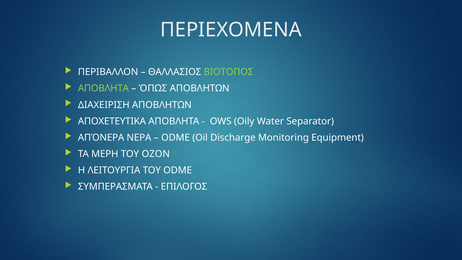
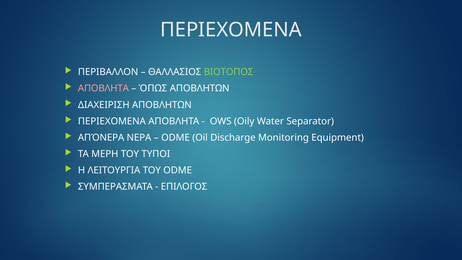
ΑΠΟΒΛΗΤΑ at (103, 88) colour: light green -> pink
ΑΠΟΧΕΤΕΥΤΙΚΑ at (112, 121): ΑΠΟΧΕΤΕΥΤΙΚΑ -> ΠΕΡΙΕΧΟΜΕΝΑ
ΟΖΟΝ: ΟΖΟΝ -> ΤΥΠΟΙ
